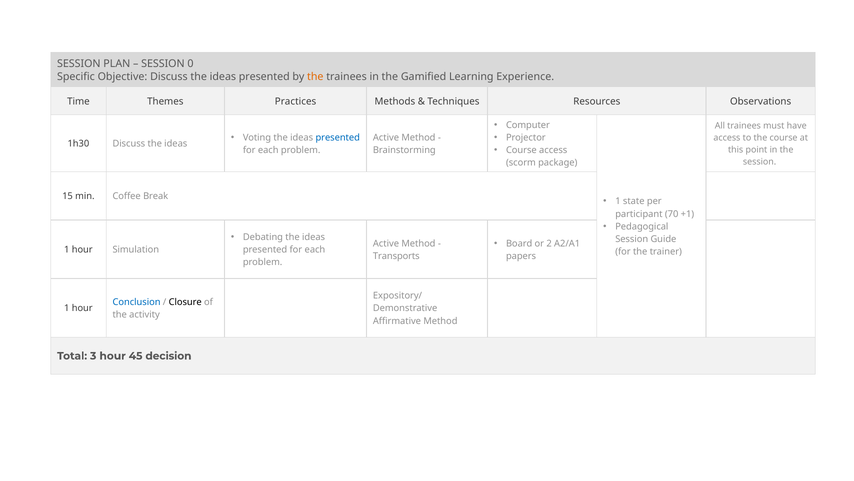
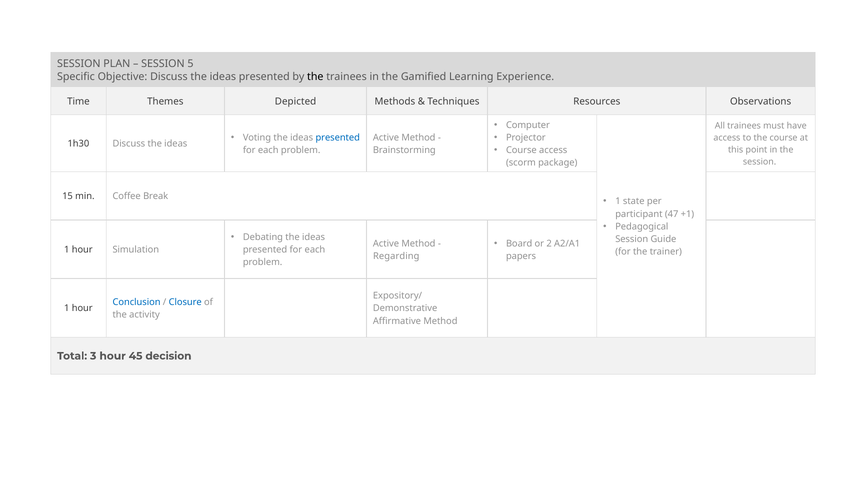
0: 0 -> 5
the at (315, 77) colour: orange -> black
Practices: Practices -> Depicted
70: 70 -> 47
Transports: Transports -> Regarding
Closure colour: black -> blue
